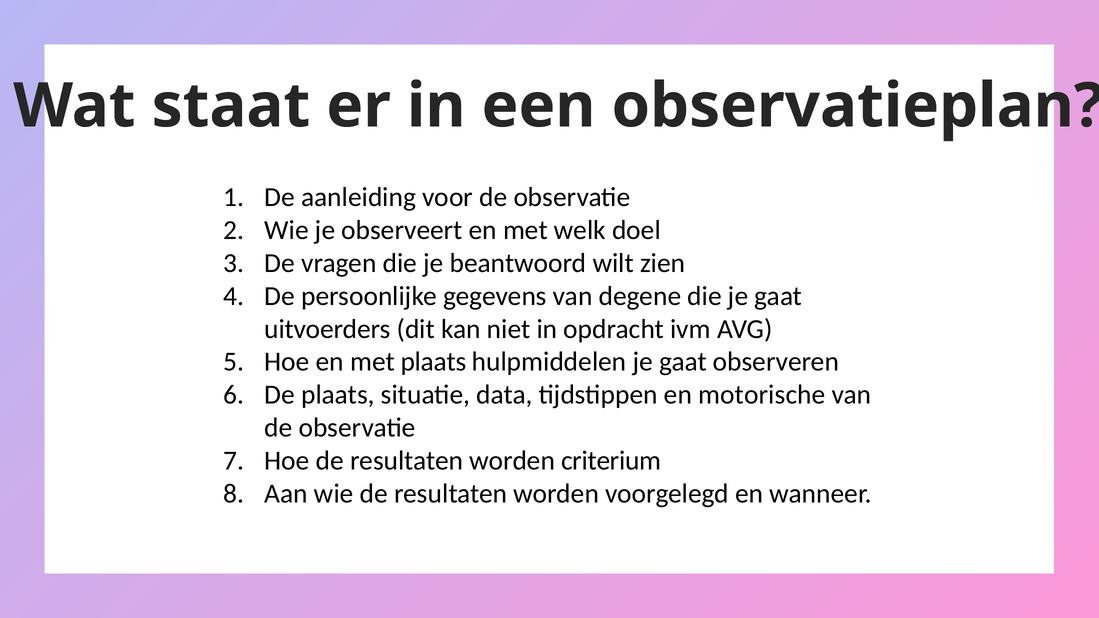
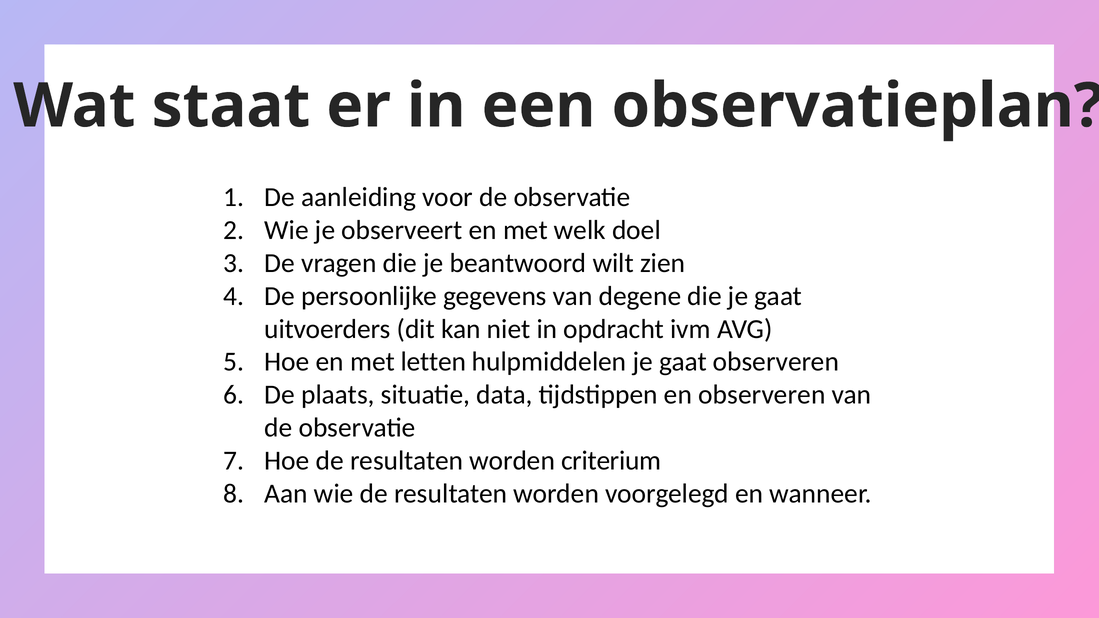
met plaats: plaats -> letten
en motorische: motorische -> observeren
